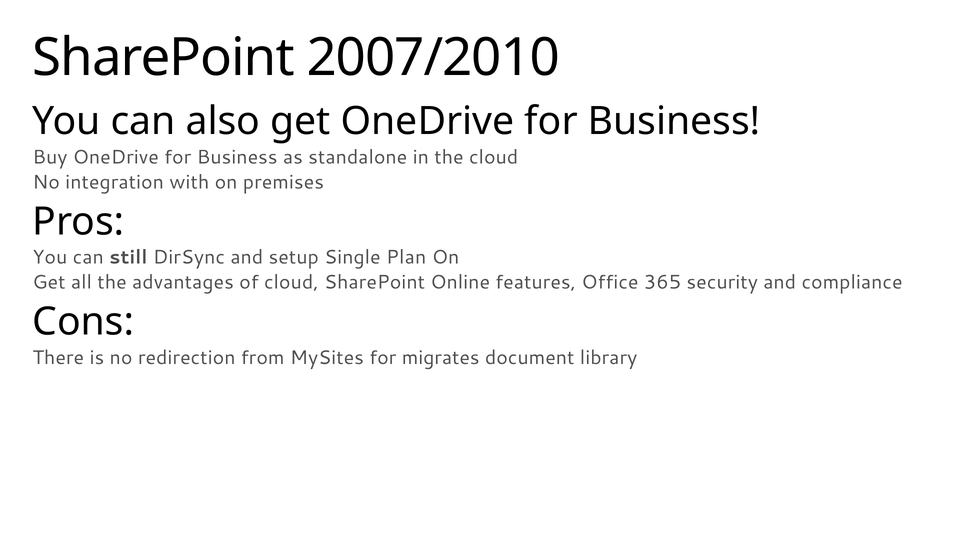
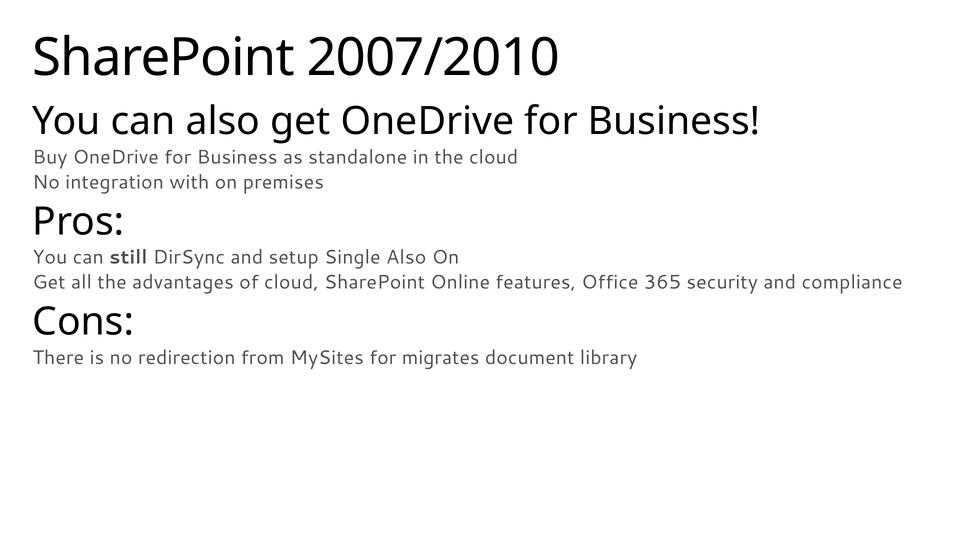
Single Plan: Plan -> Also
